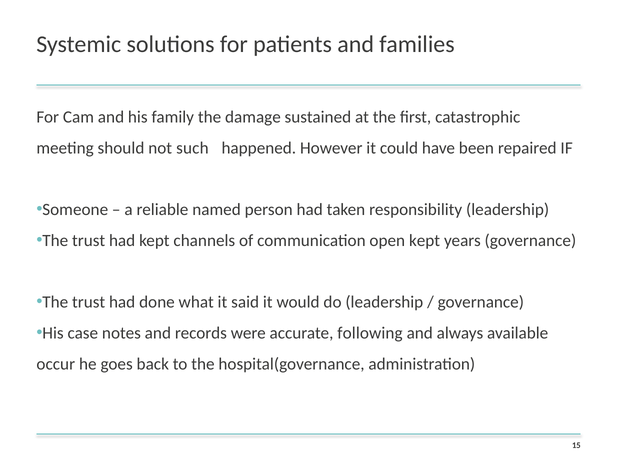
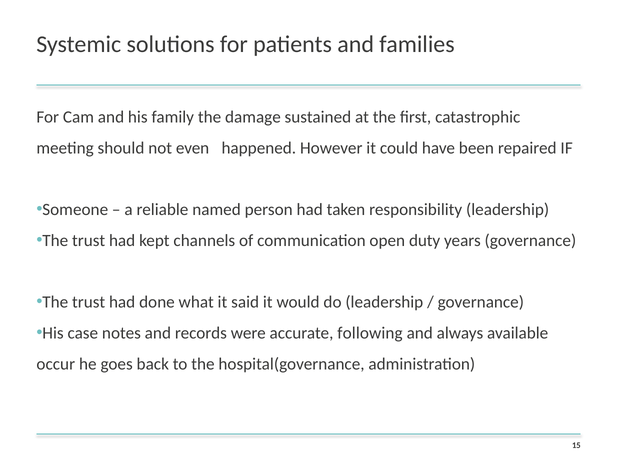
such: such -> even
open kept: kept -> duty
